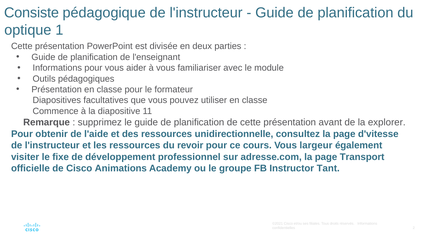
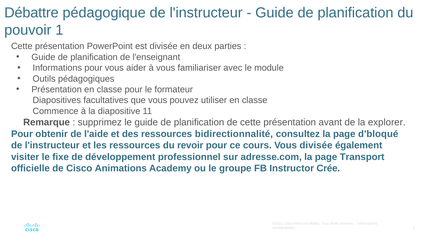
Consiste: Consiste -> Débattre
optique: optique -> pouvoir
unidirectionnelle: unidirectionnelle -> bidirectionnalité
d'vitesse: d'vitesse -> d'bloqué
Vous largeur: largeur -> divisée
Tant: Tant -> Crée
